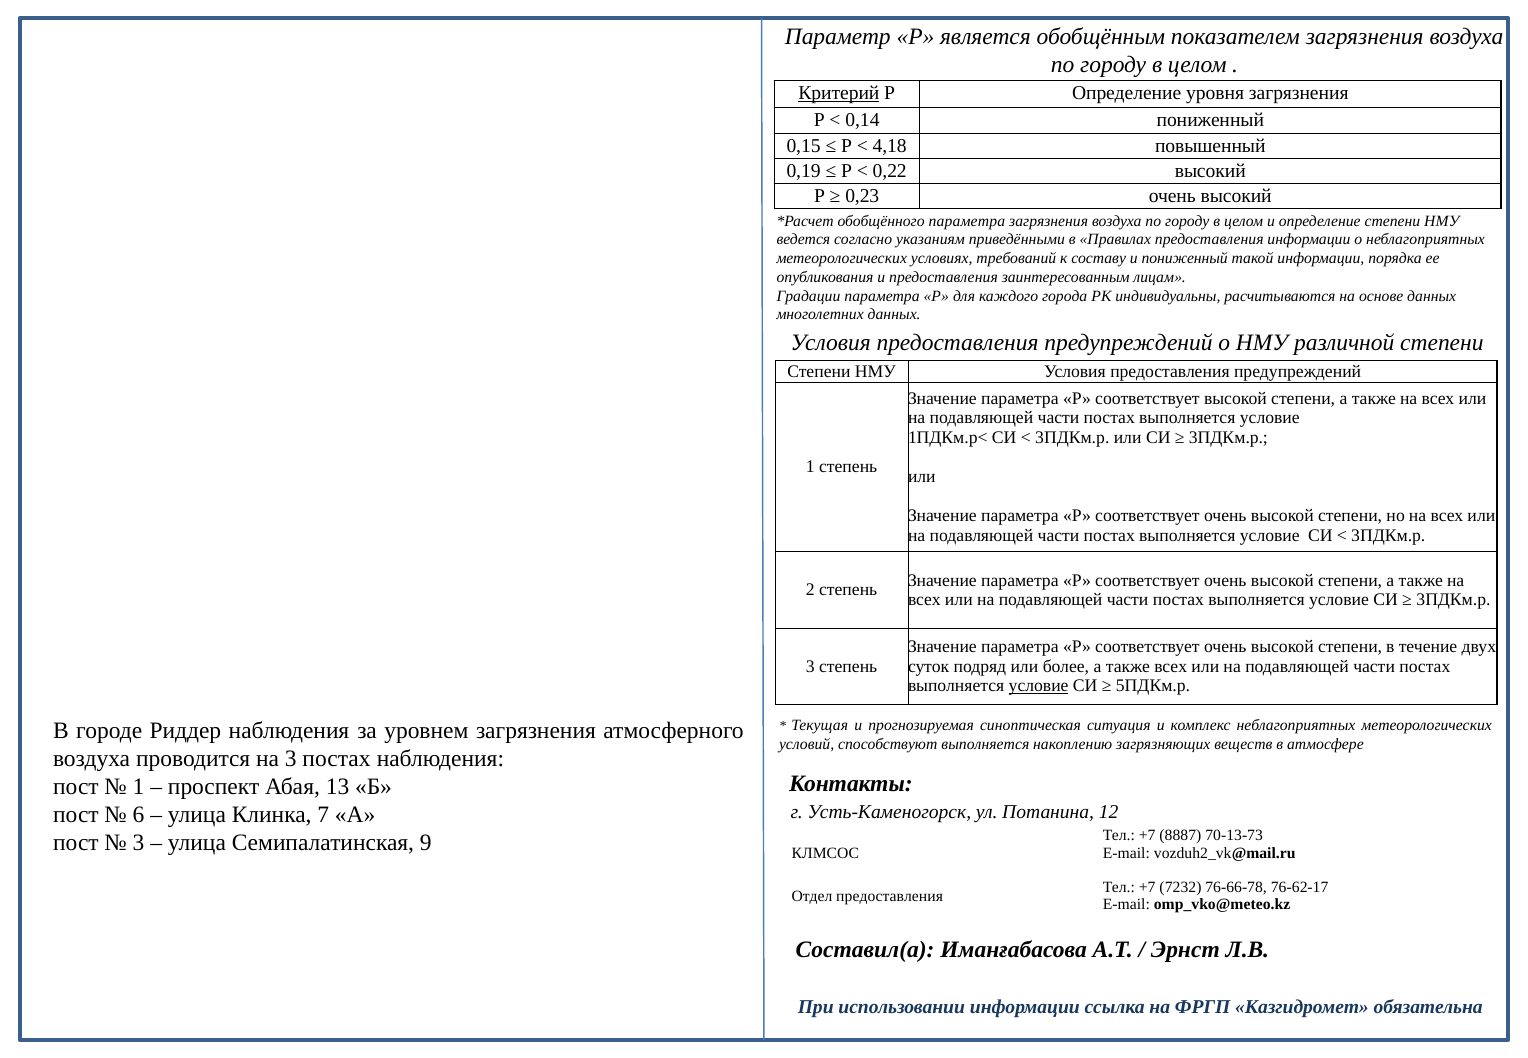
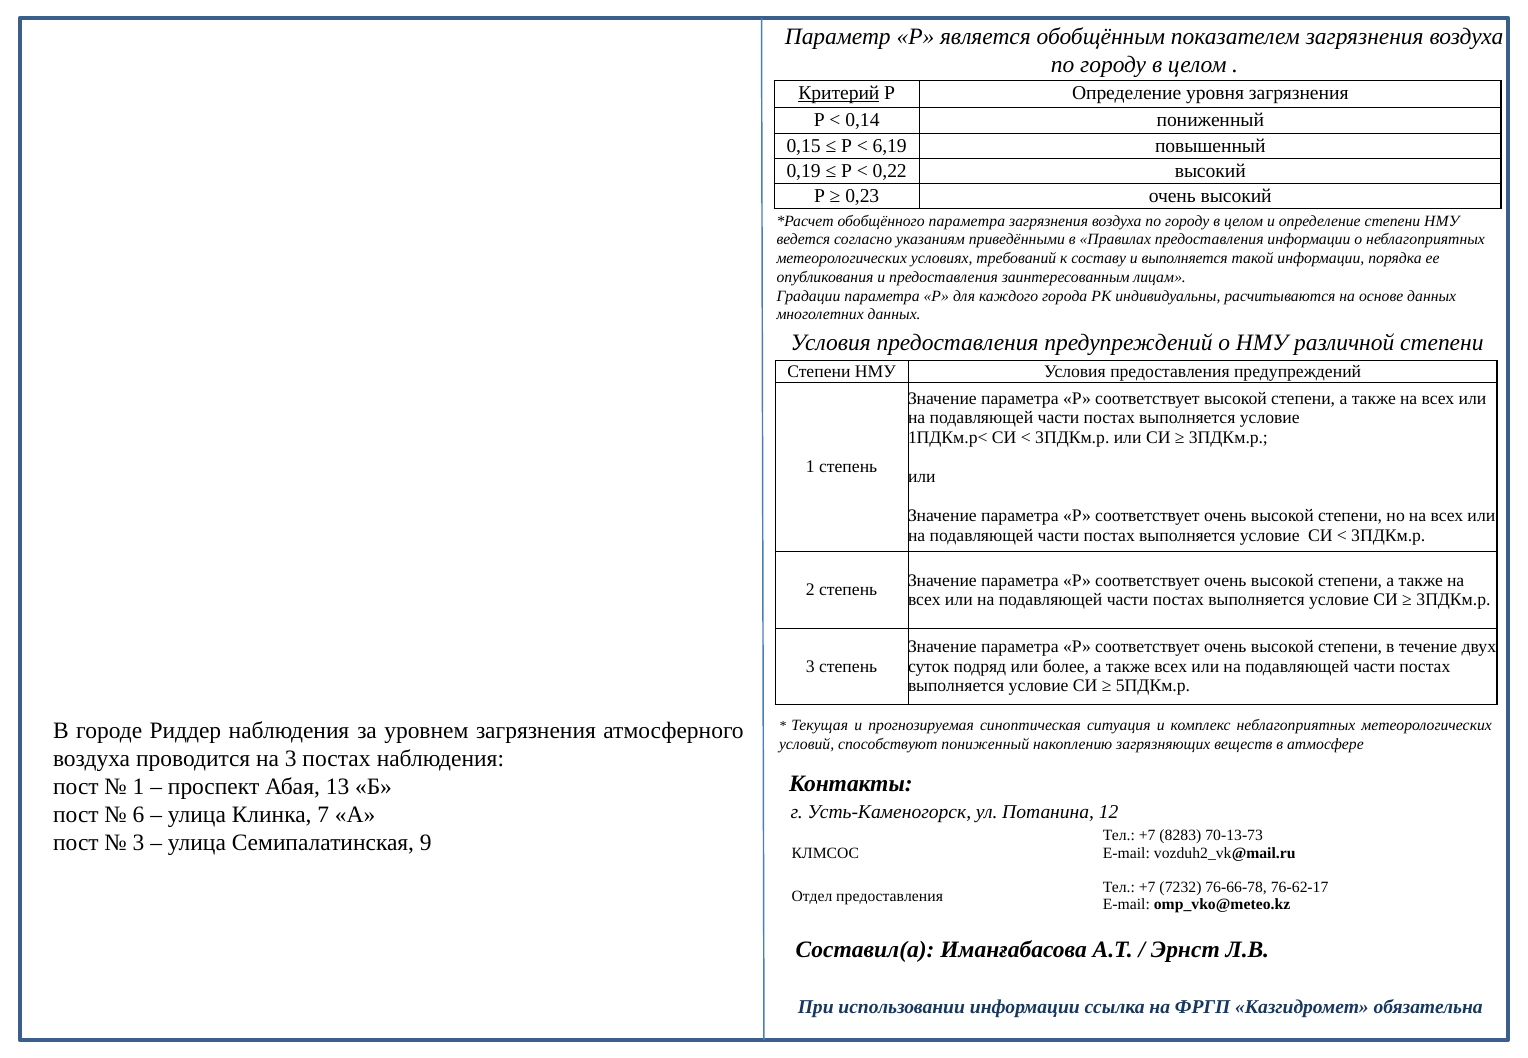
4,18: 4,18 -> 6,19
и пониженный: пониженный -> выполняется
условие at (1039, 686) underline: present -> none
способствуют выполняется: выполняется -> пониженный
8887: 8887 -> 8283
